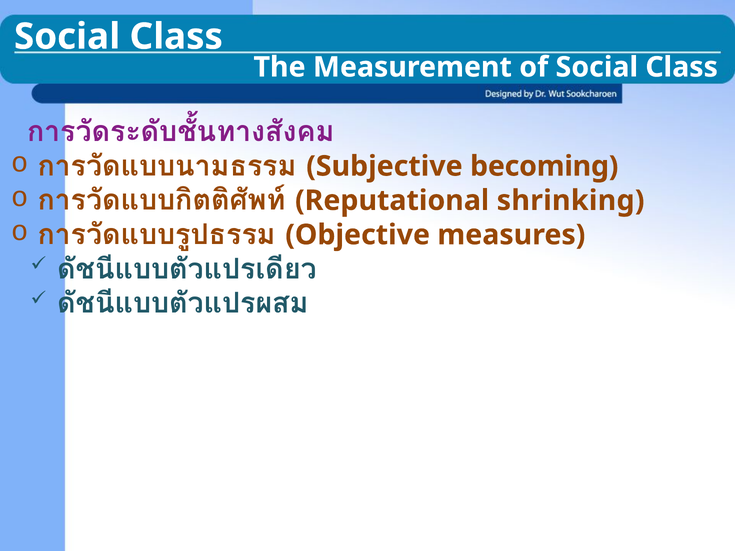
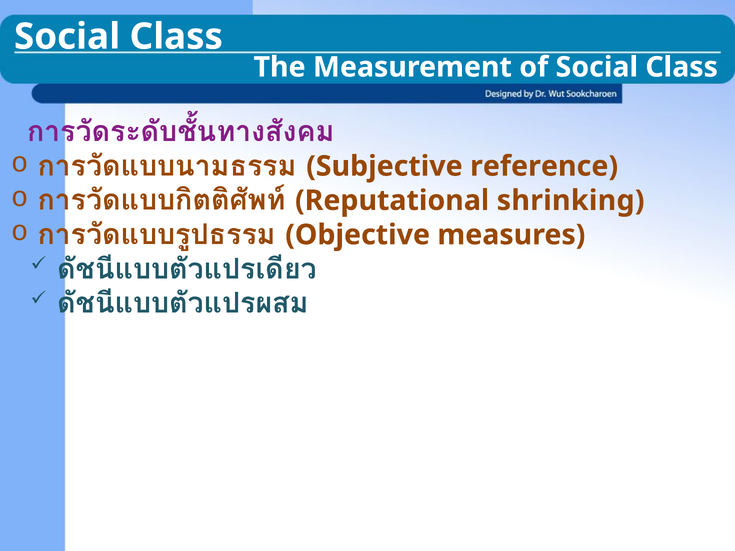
becoming: becoming -> reference
